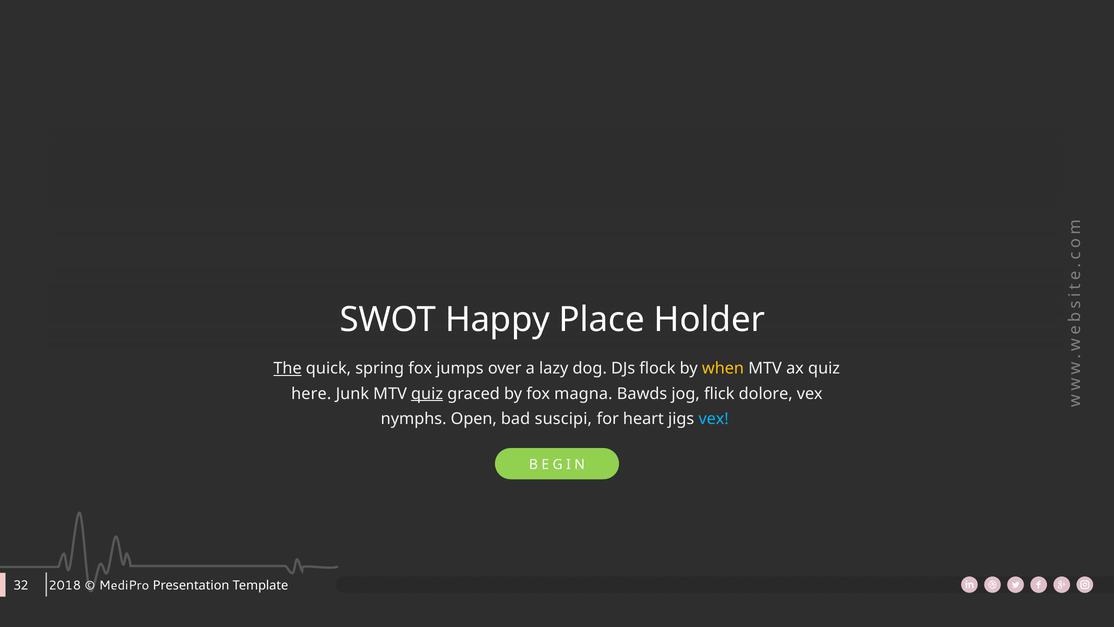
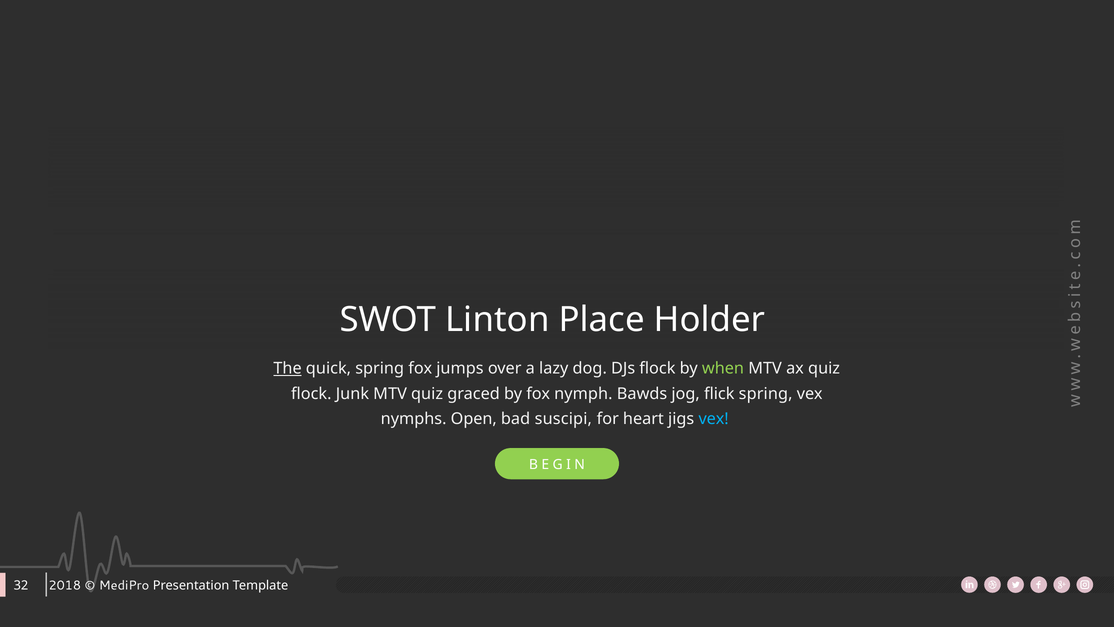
Happy: Happy -> Linton
when colour: yellow -> light green
here at (311, 393): here -> flock
quiz at (427, 393) underline: present -> none
magna: magna -> nymph
flick dolore: dolore -> spring
